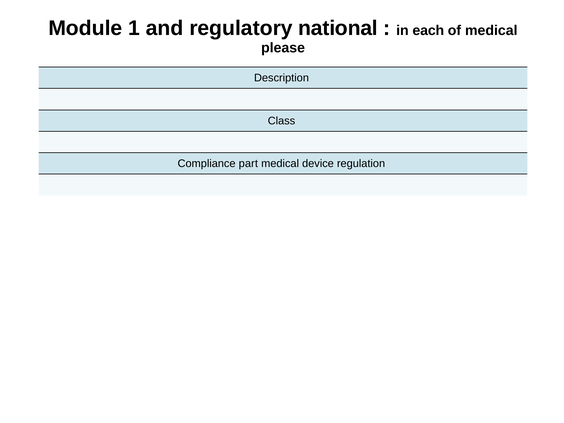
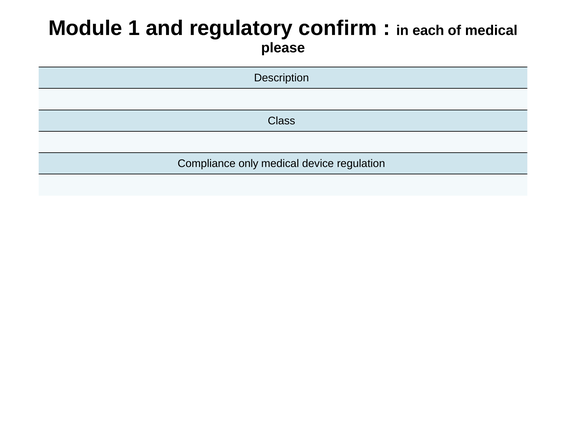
national: national -> confirm
part: part -> only
